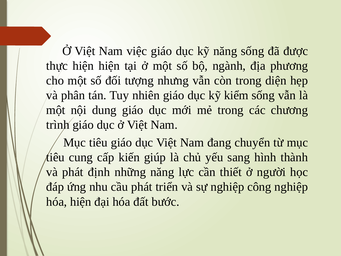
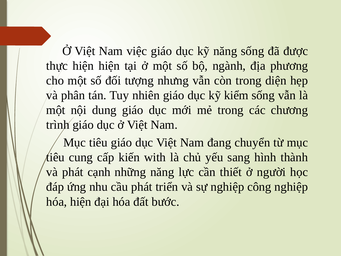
giúp: giúp -> with
định: định -> cạnh
